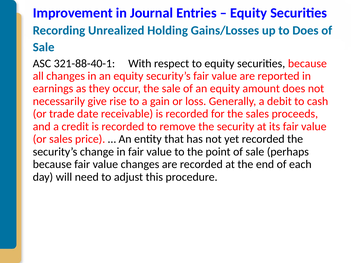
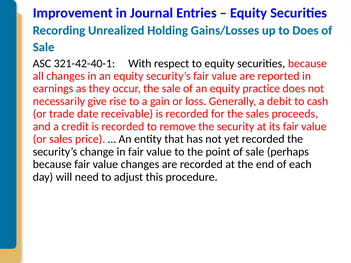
321-88-40-1: 321-88-40-1 -> 321-42-40-1
amount: amount -> practice
